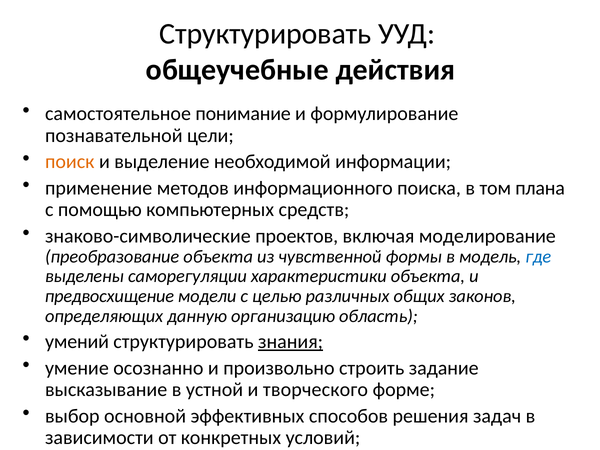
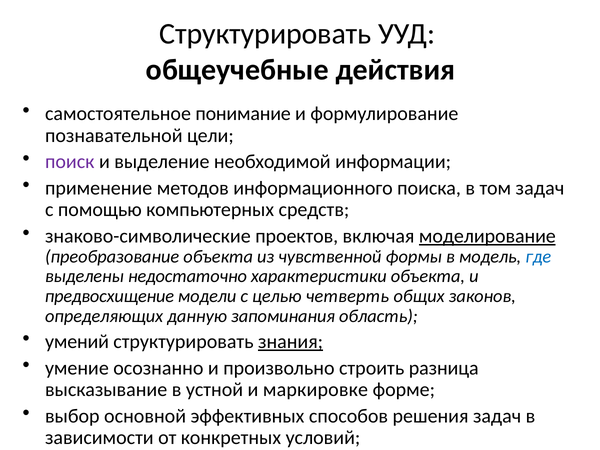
поиск colour: orange -> purple
том плана: плана -> задач
моделирование underline: none -> present
саморегуляции: саморегуляции -> недостаточно
различных: различных -> четверть
организацию: организацию -> запоминания
задание: задание -> разница
творческого: творческого -> маркировке
